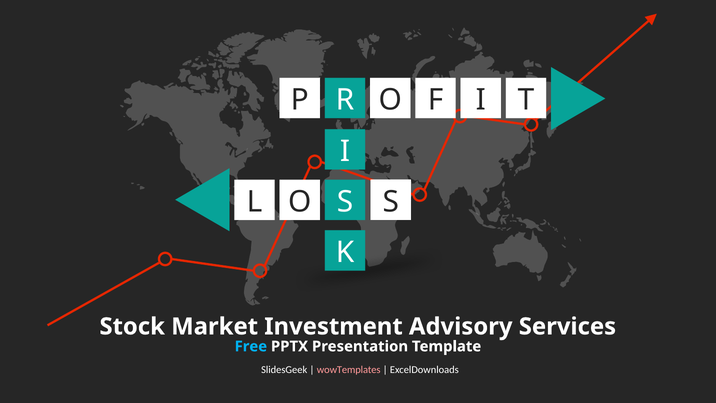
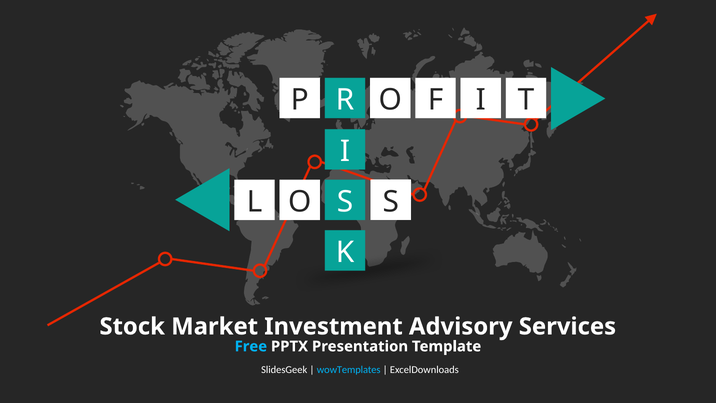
wowTemplates colour: pink -> light blue
